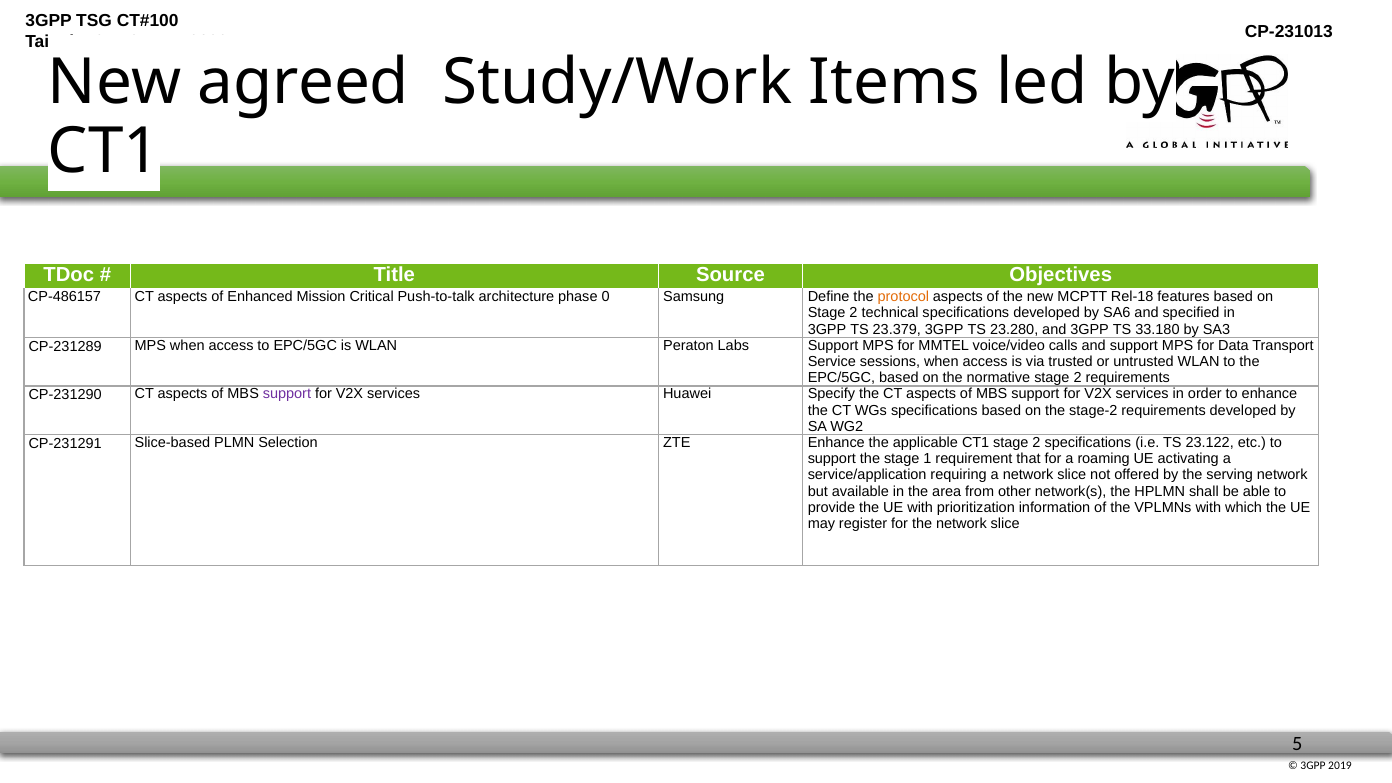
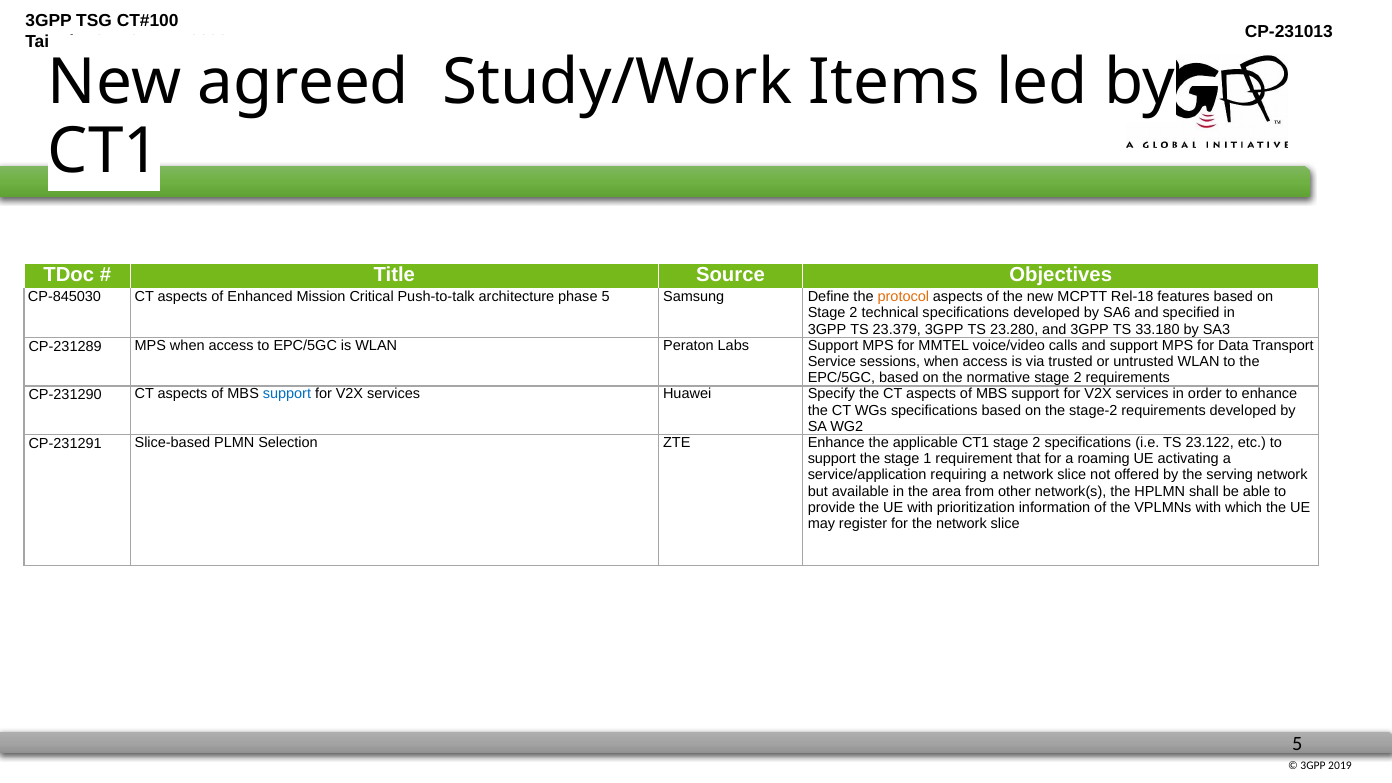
CP-486157: CP-486157 -> CP-845030
phase 0: 0 -> 5
support at (287, 394) colour: purple -> blue
